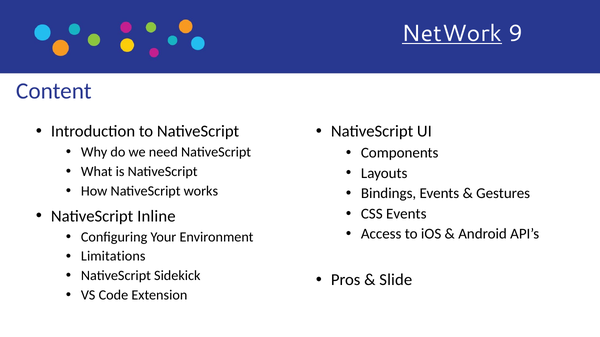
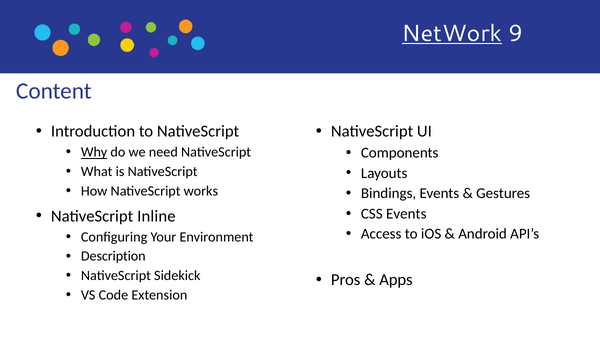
Why underline: none -> present
Limitations: Limitations -> Description
Slide: Slide -> Apps
